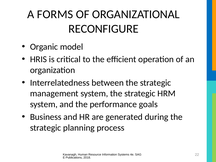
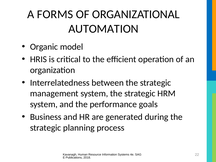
RECONFIGURE: RECONFIGURE -> AUTOMATION
